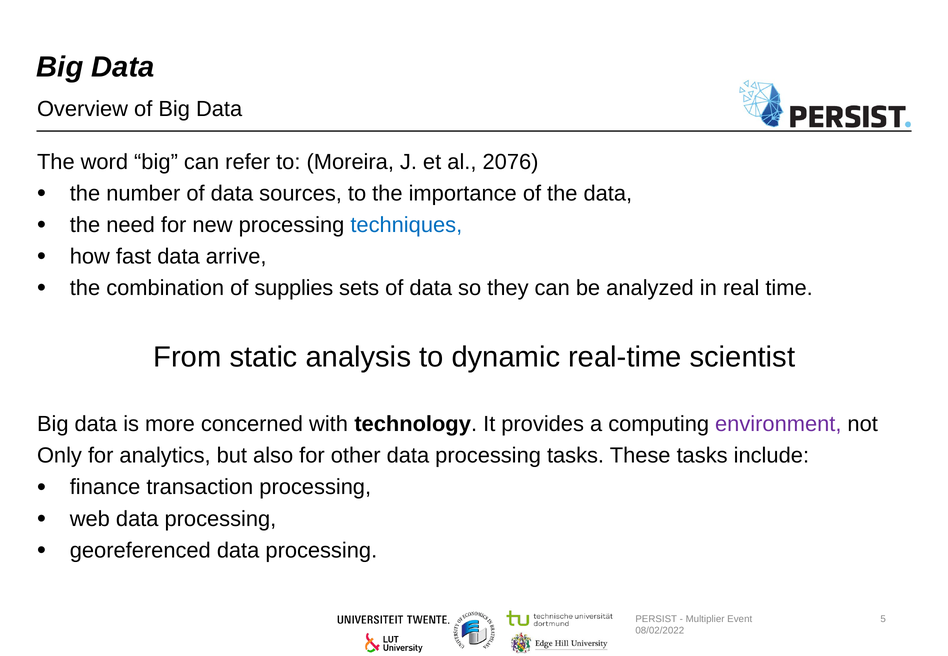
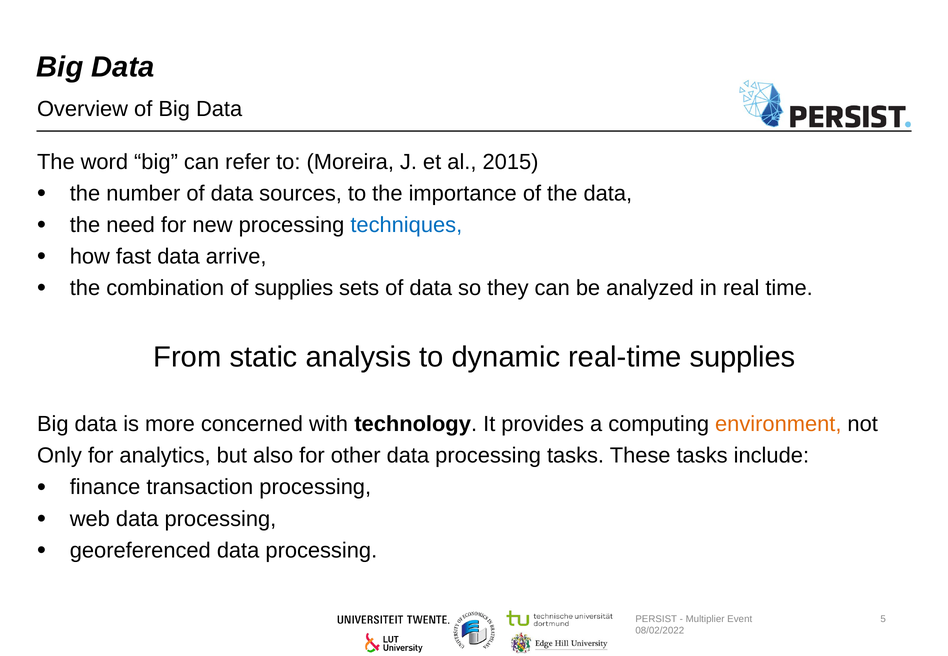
2076: 2076 -> 2015
real-time scientist: scientist -> supplies
environment colour: purple -> orange
